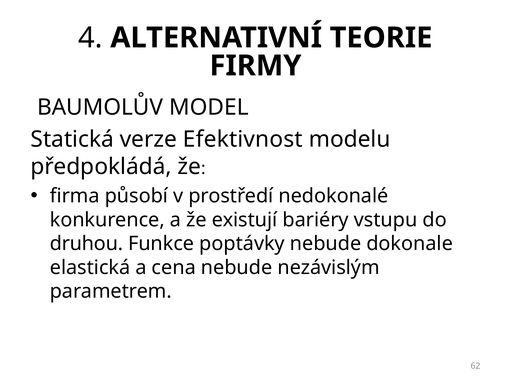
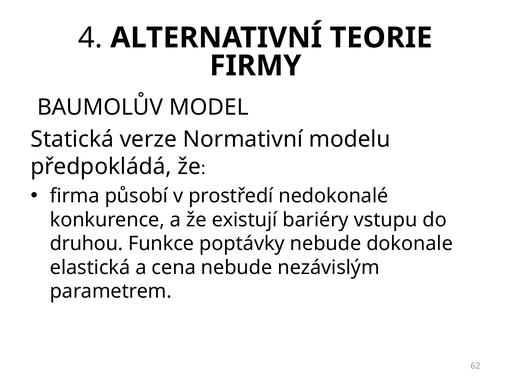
Efektivnost: Efektivnost -> Normativní
